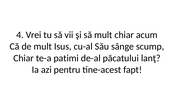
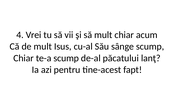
te-a patimi: patimi -> scump
